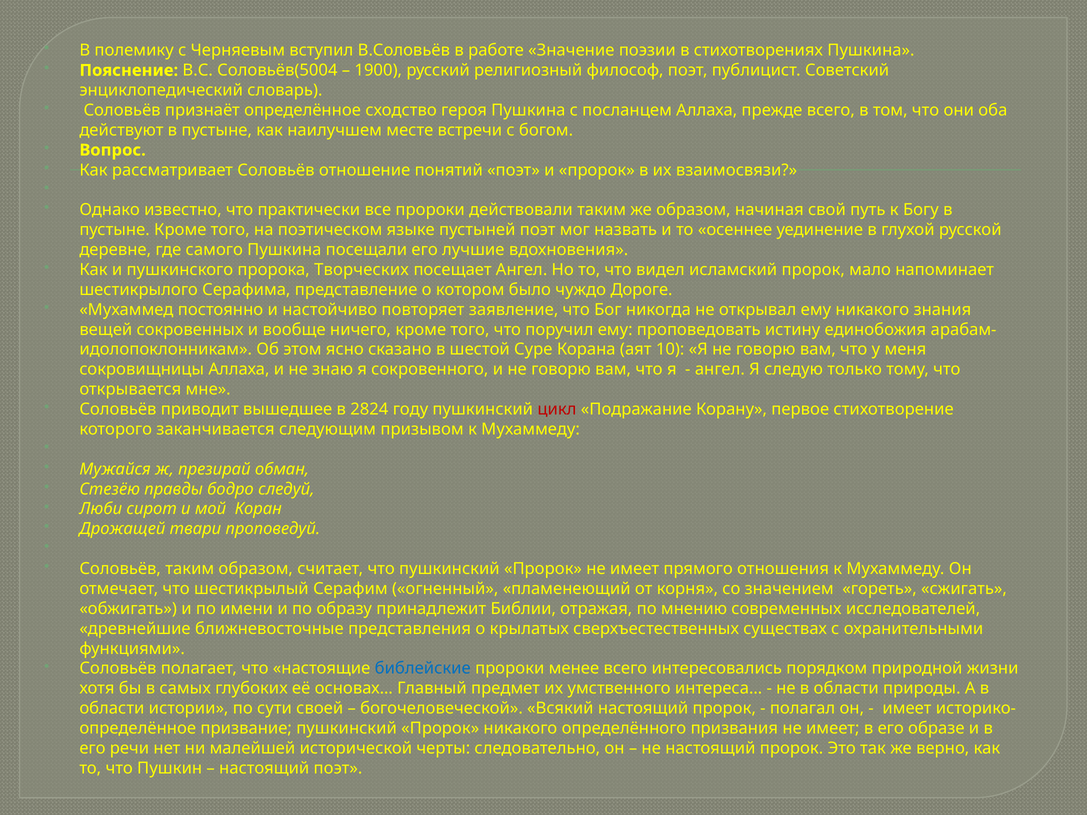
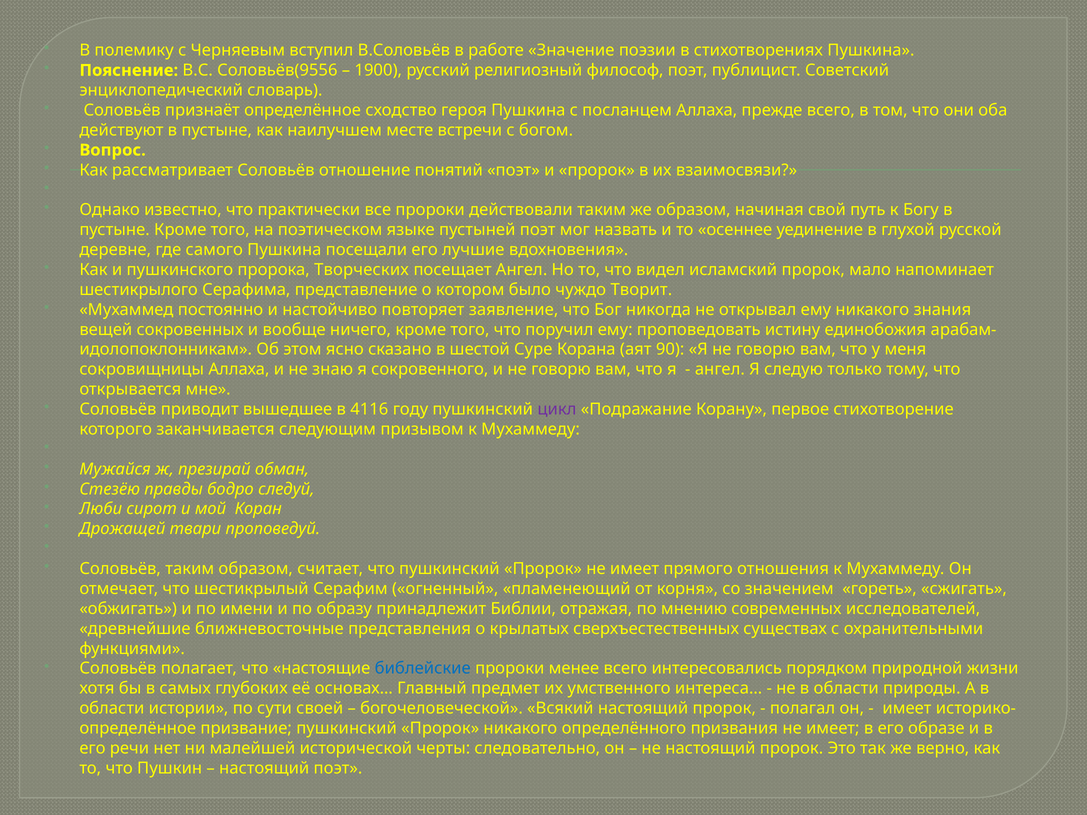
Соловьёв(5004: Соловьёв(5004 -> Соловьёв(9556
Дороге: Дороге -> Творит
10: 10 -> 90
2824: 2824 -> 4116
цикл colour: red -> purple
